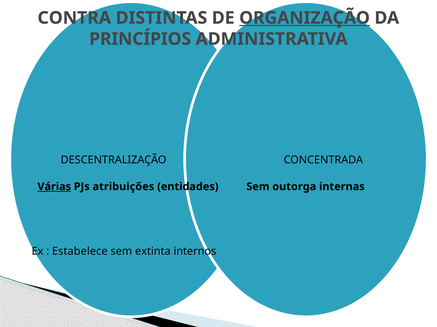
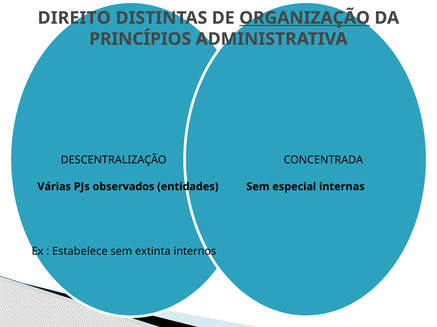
CONTRA: CONTRA -> DIREITO
Várias underline: present -> none
atribuições: atribuições -> observados
outorga: outorga -> especial
